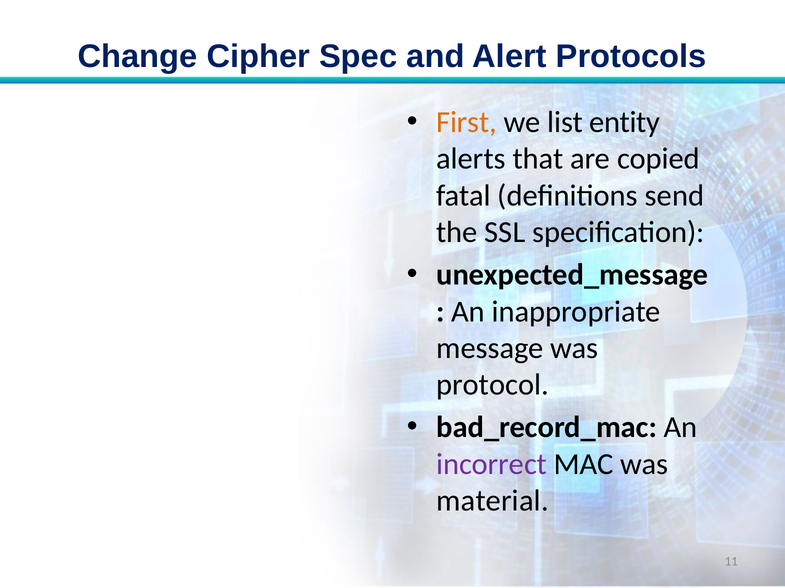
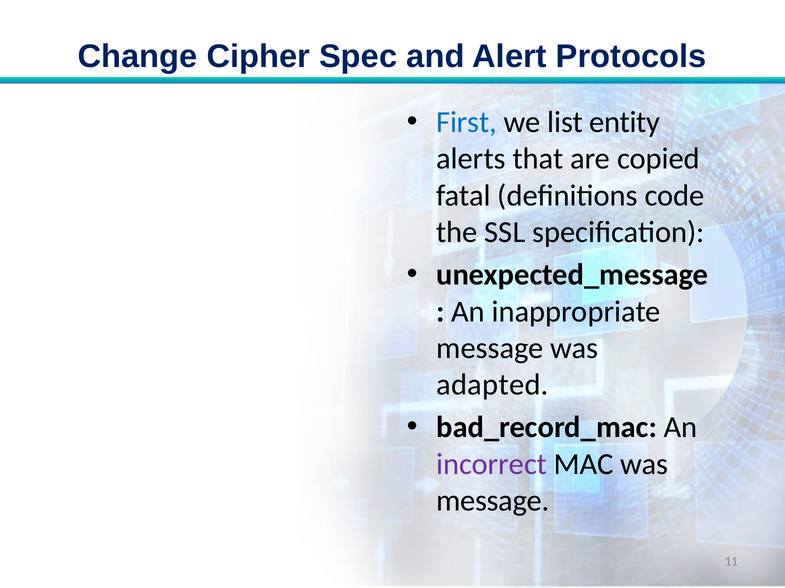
First colour: orange -> blue
send: send -> code
protocol: protocol -> adapted
material at (492, 501): material -> message
